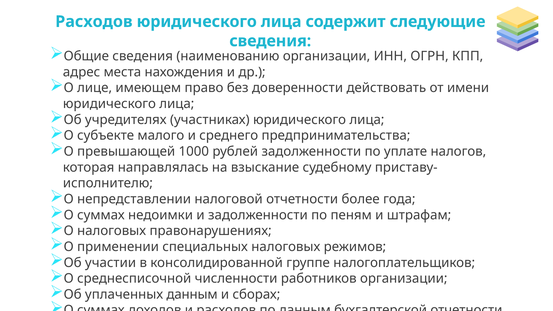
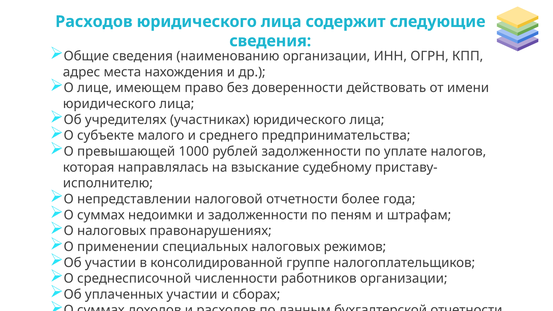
уплаченных данным: данным -> участии
